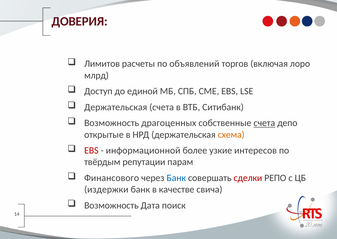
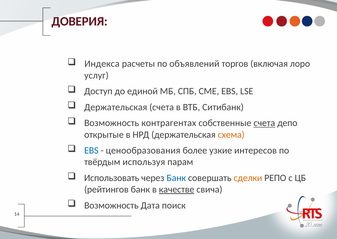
Лимитов: Лимитов -> Индекса
млрд: млрд -> услуг
драгоценных: драгоценных -> контрагентах
EBS at (91, 150) colour: red -> blue
информационной: информационной -> ценообразования
репутации: репутации -> используя
Финансового: Финансового -> Использовать
сделки colour: red -> orange
издержки: издержки -> рейтингов
качестве underline: none -> present
